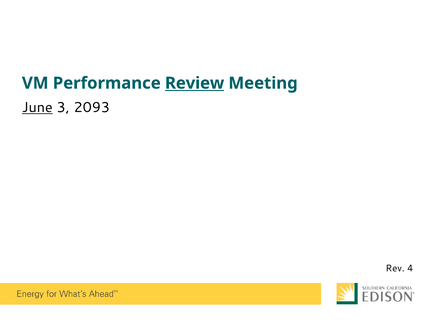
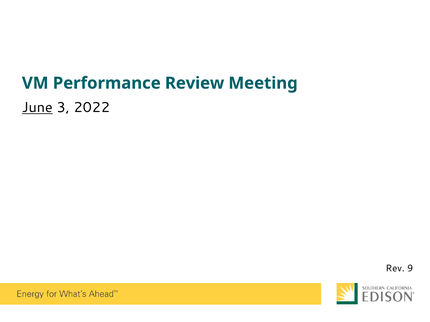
Review underline: present -> none
2093: 2093 -> 2022
4: 4 -> 9
